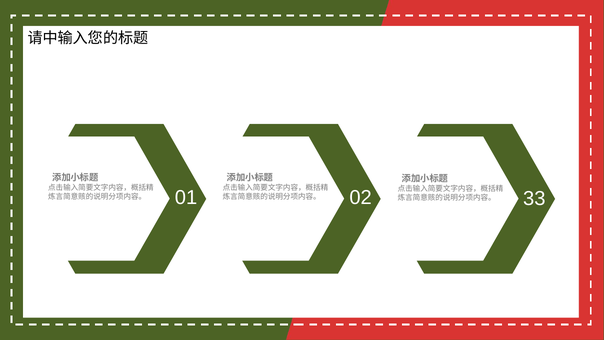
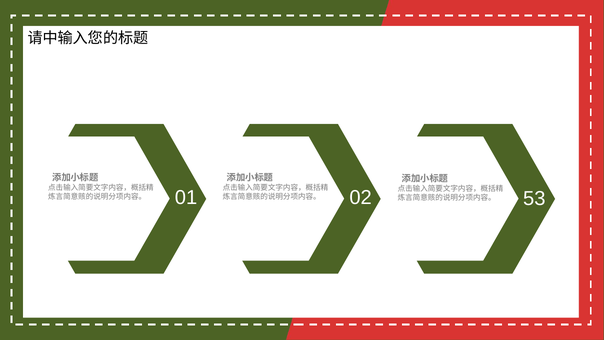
33: 33 -> 53
